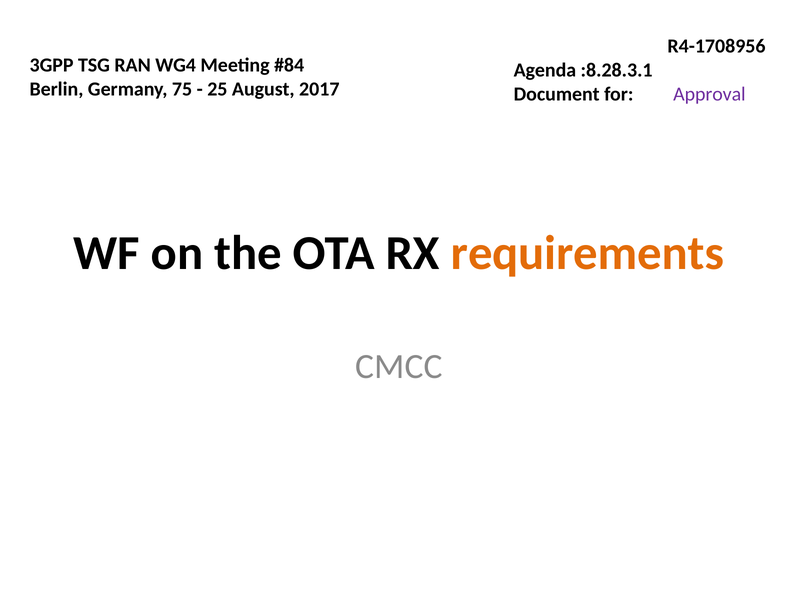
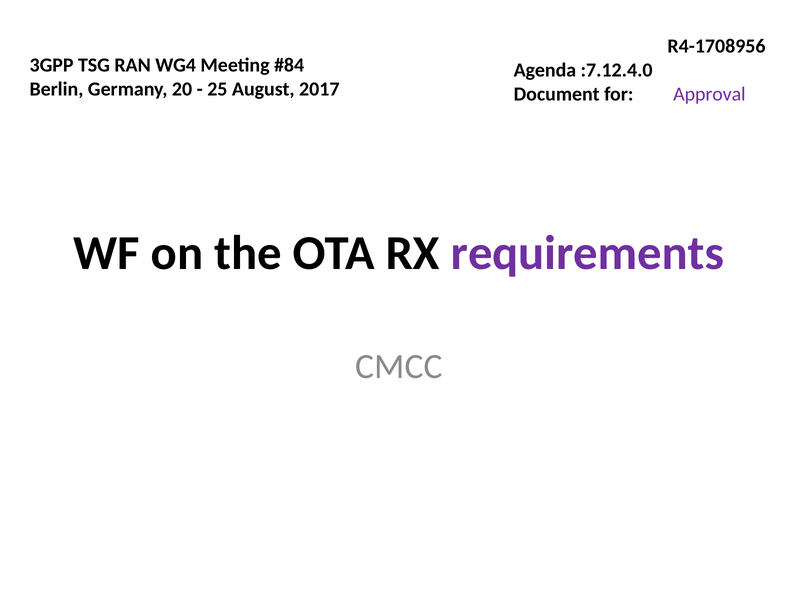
:8.28.3.1: :8.28.3.1 -> :7.12.4.0
75: 75 -> 20
requirements colour: orange -> purple
